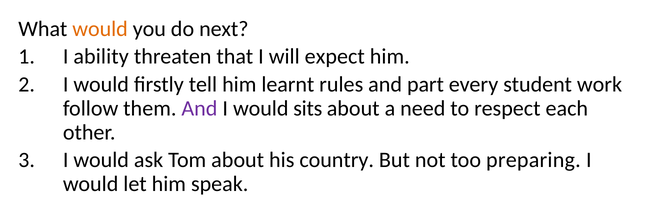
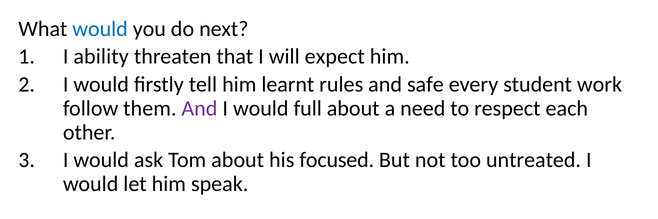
would at (100, 29) colour: orange -> blue
part: part -> safe
sits: sits -> full
country: country -> focused
preparing: preparing -> untreated
